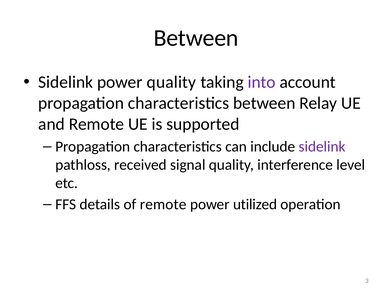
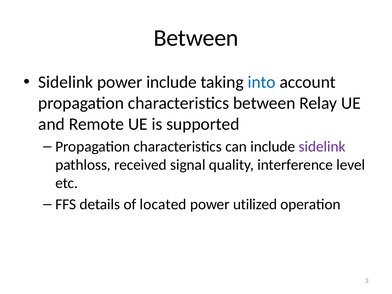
power quality: quality -> include
into colour: purple -> blue
of remote: remote -> located
